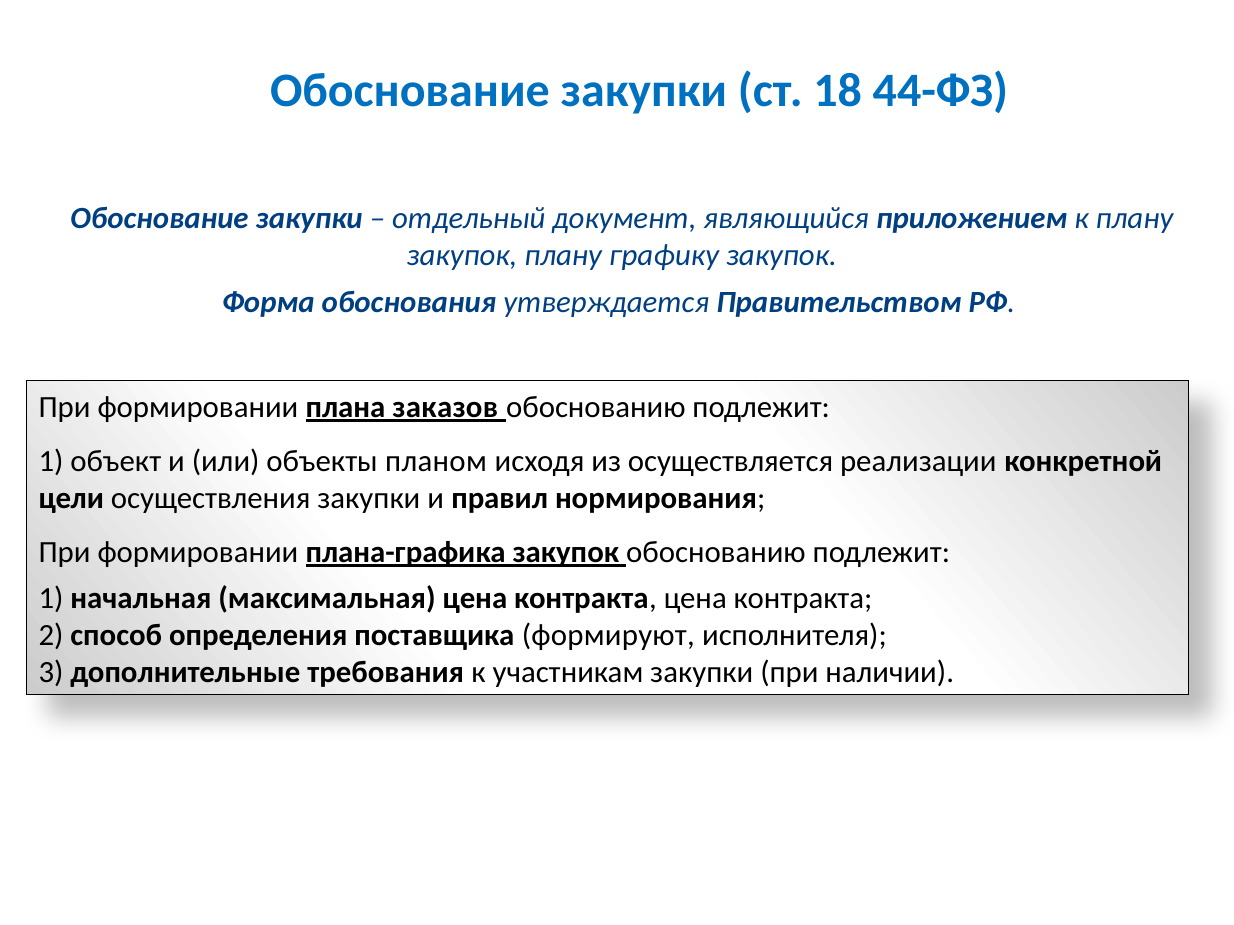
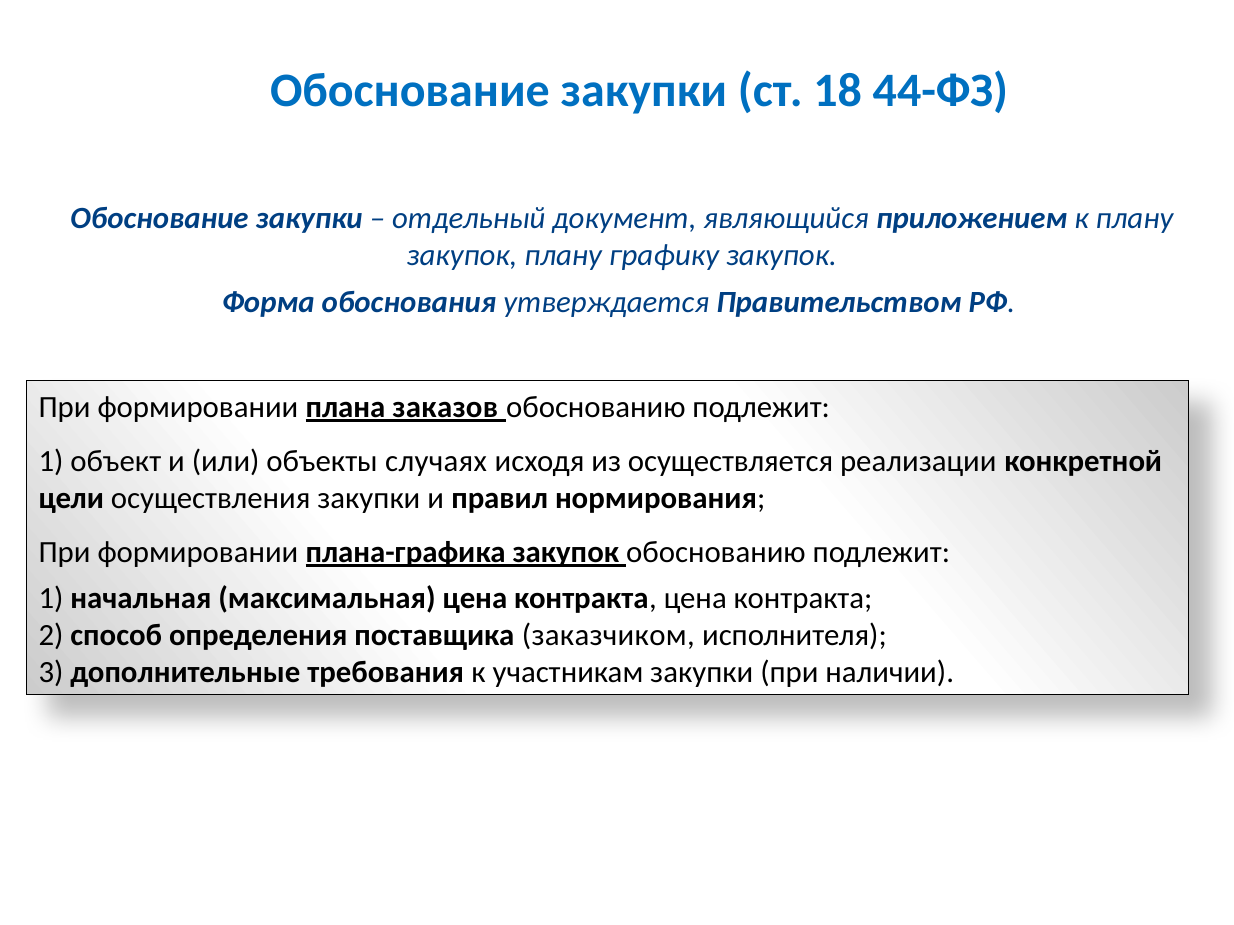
планом: планом -> случаях
формируют: формируют -> заказчиком
